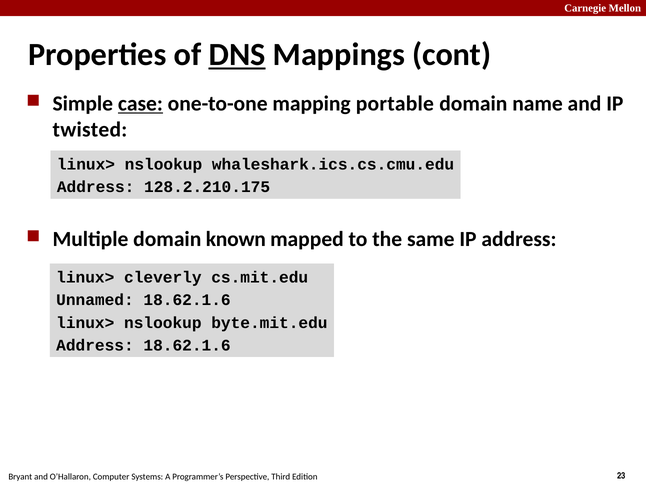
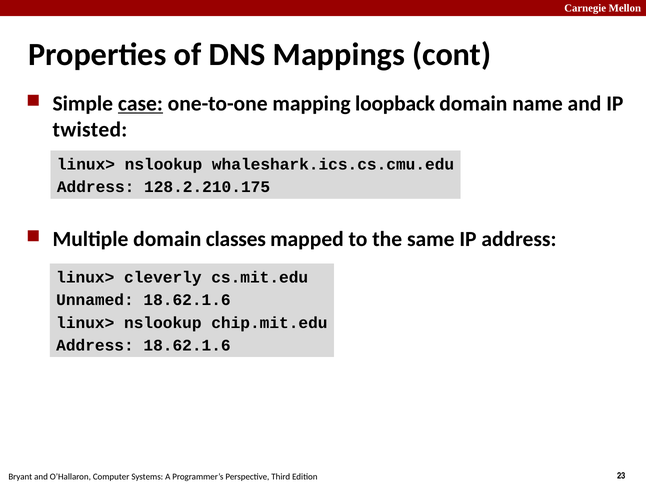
DNS underline: present -> none
portable: portable -> loopback
known: known -> classes
byte.mit.edu: byte.mit.edu -> chip.mit.edu
